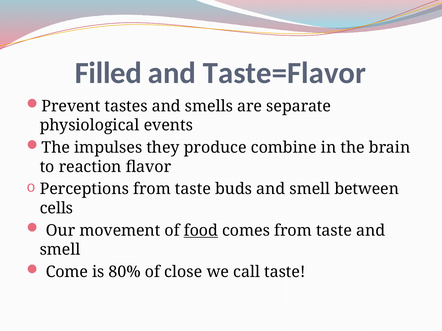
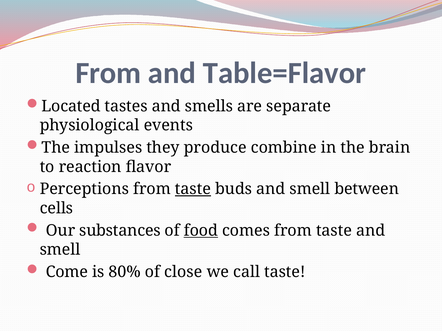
Filled at (108, 73): Filled -> From
Taste=Flavor: Taste=Flavor -> Table=Flavor
Prevent: Prevent -> Located
taste at (193, 189) underline: none -> present
movement: movement -> substances
